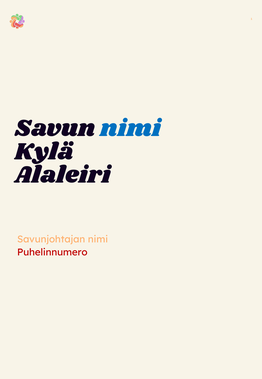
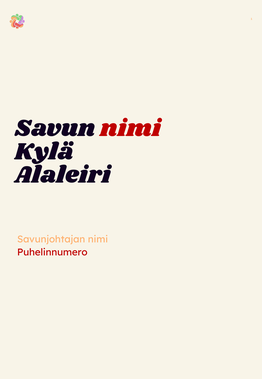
nimi at (130, 128) colour: blue -> red
